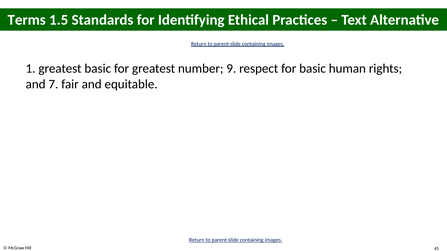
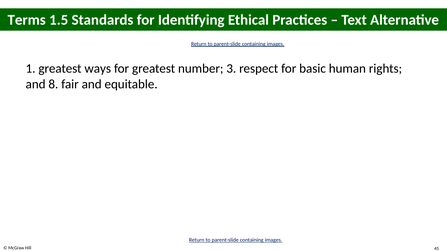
greatest basic: basic -> ways
9: 9 -> 3
7: 7 -> 8
